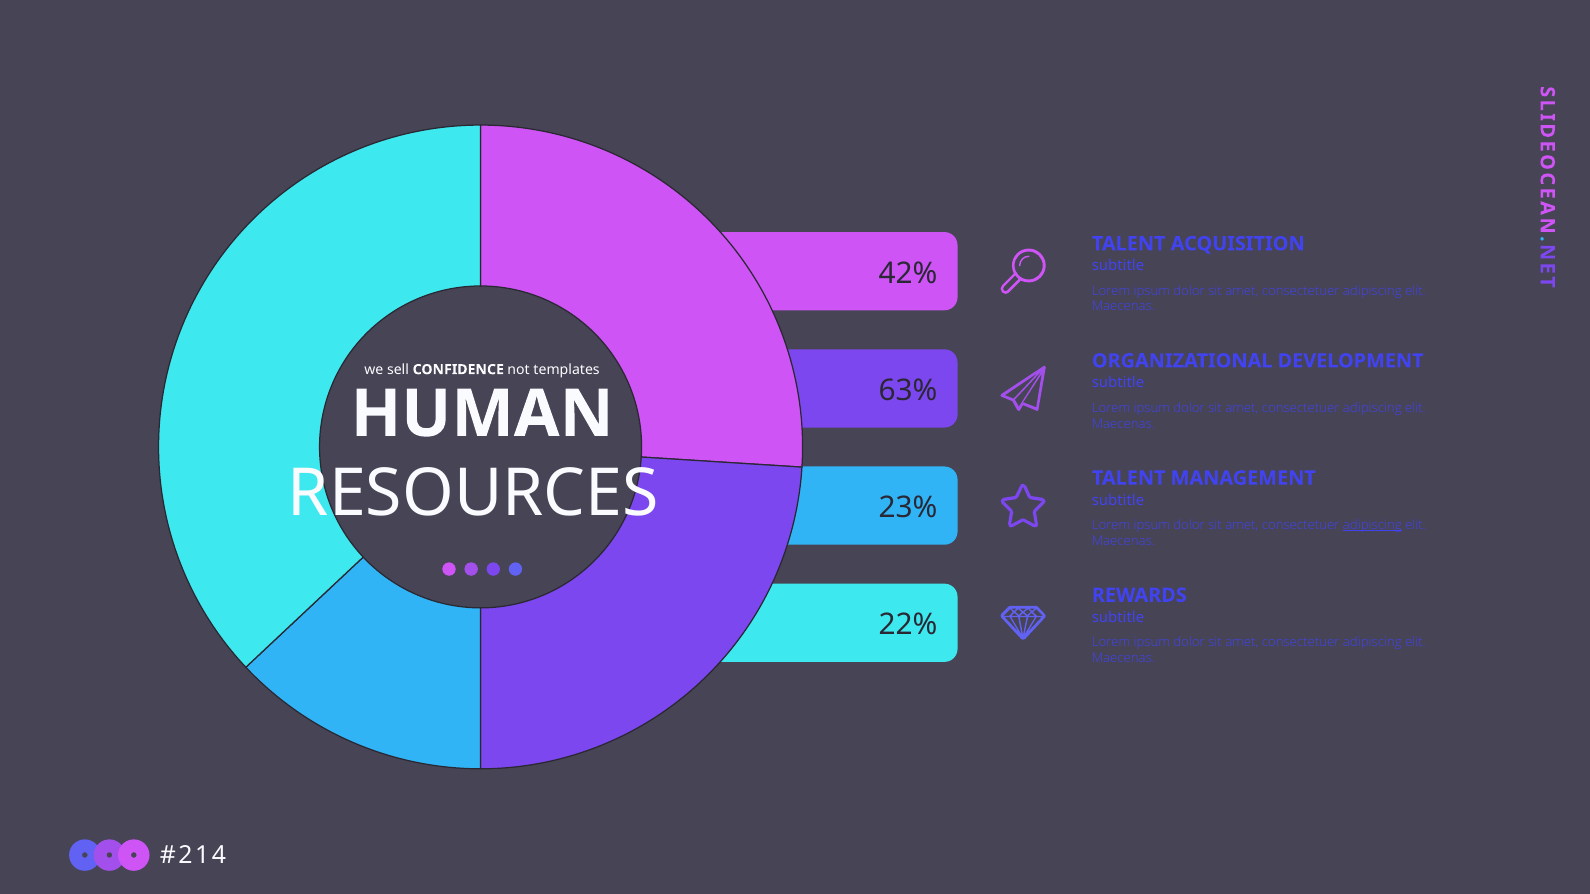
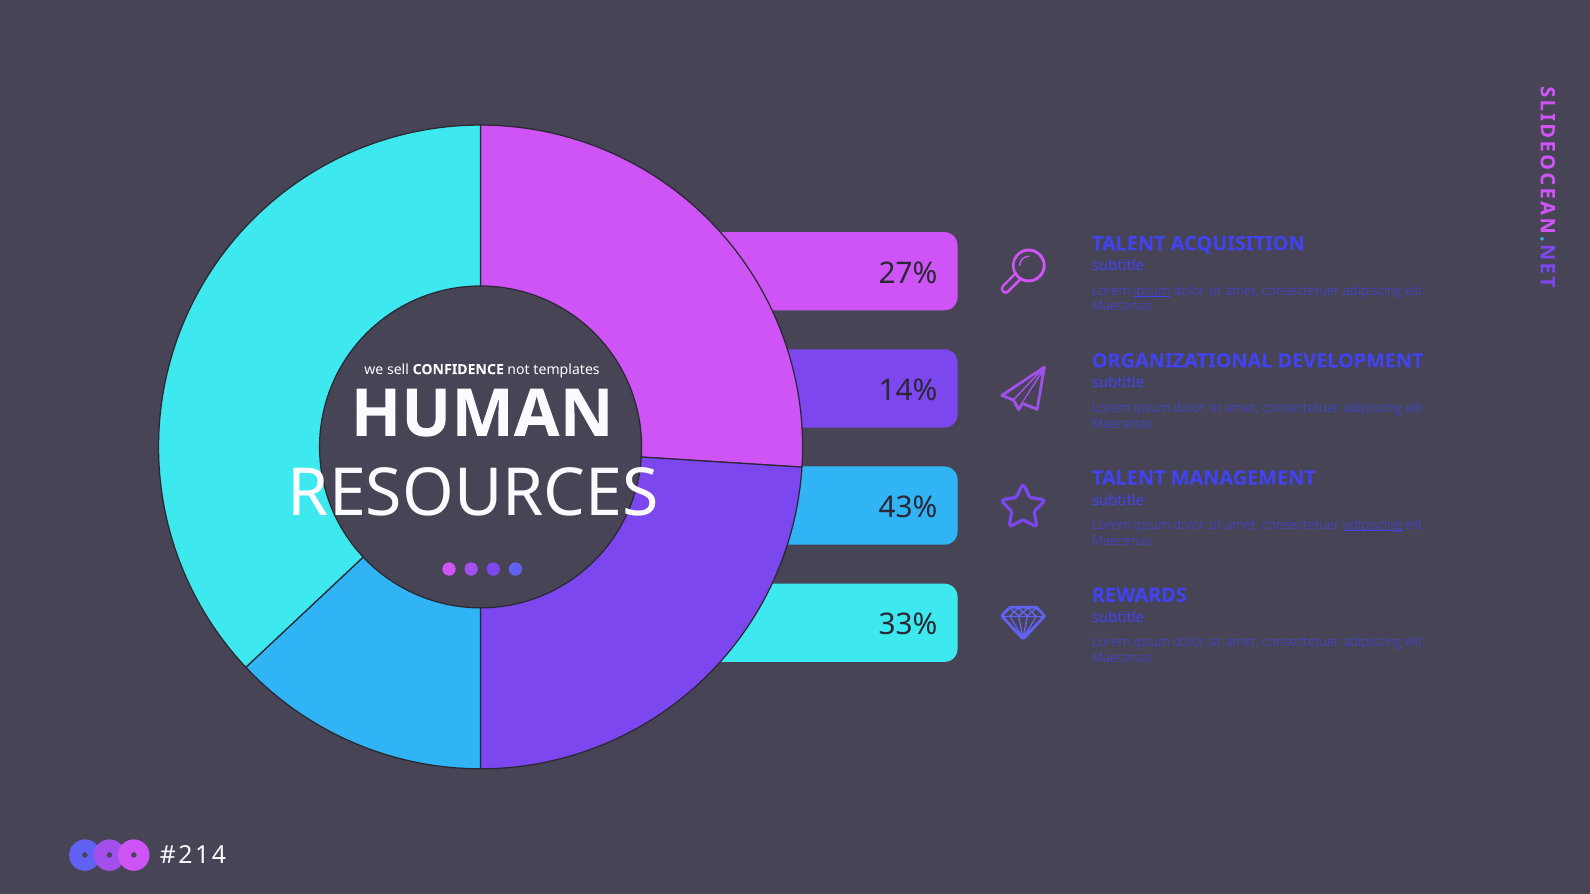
42%: 42% -> 27%
ipsum at (1152, 291) underline: none -> present
63%: 63% -> 14%
23%: 23% -> 43%
22%: 22% -> 33%
